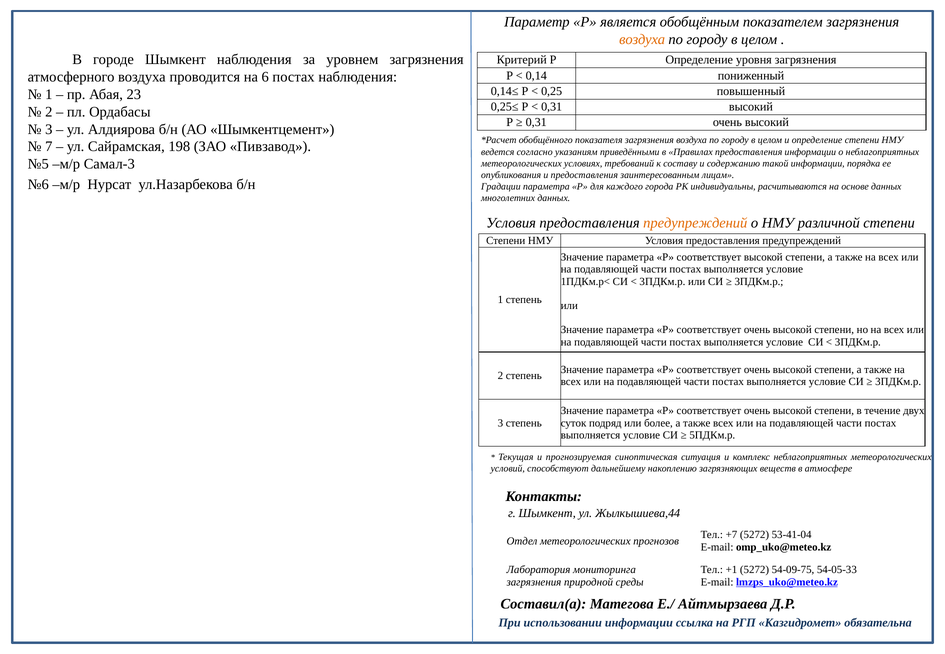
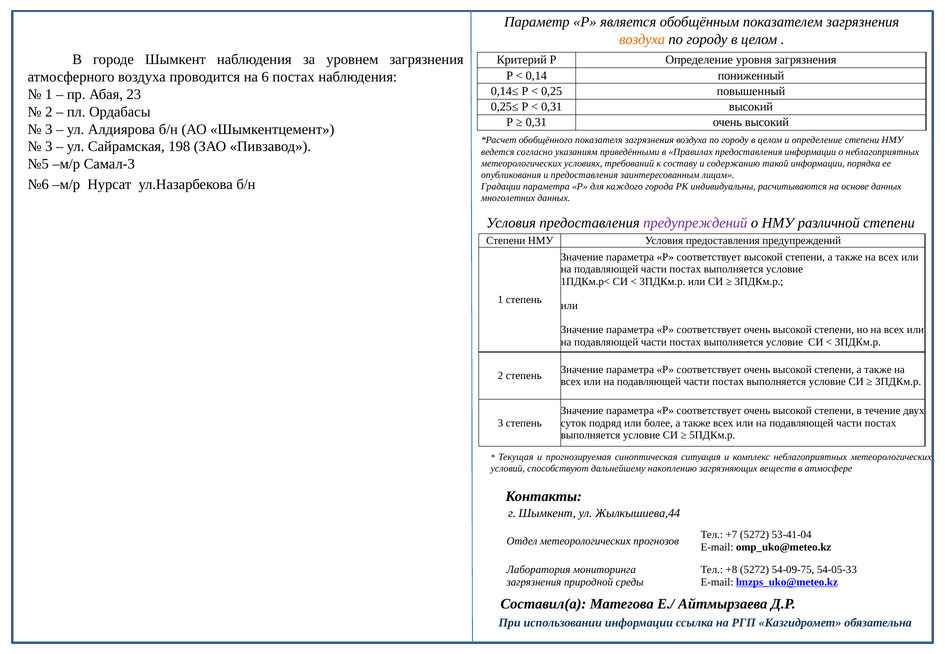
7 at (49, 147): 7 -> 3
предупреждений at (695, 223) colour: orange -> purple
+1: +1 -> +8
